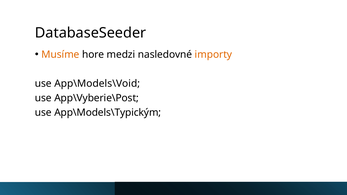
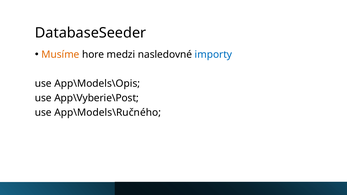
importy colour: orange -> blue
App\Models\Void: App\Models\Void -> App\Models\Opis
App\Models\Typickým: App\Models\Typickým -> App\Models\Ručného
